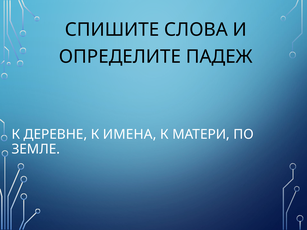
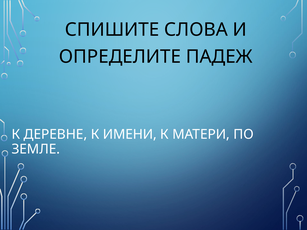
ИМЕНА: ИМЕНА -> ИМЕНИ
